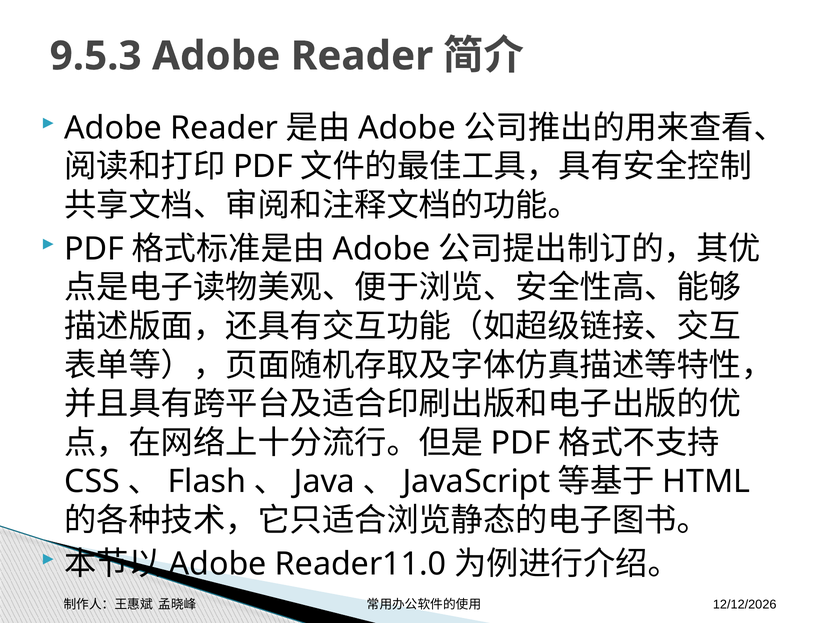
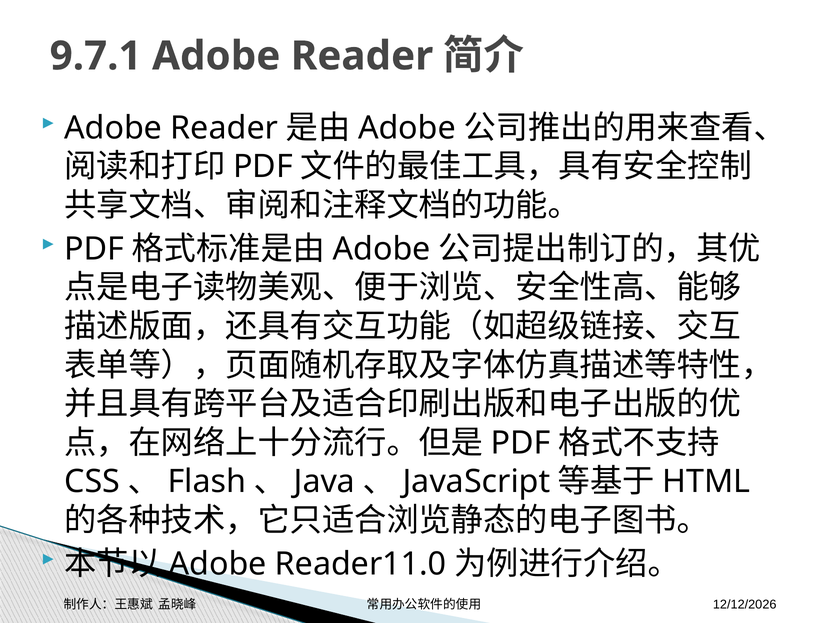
9.5.3: 9.5.3 -> 9.7.1
